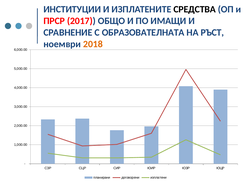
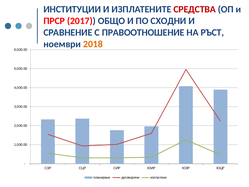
СРЕДСТВА colour: black -> red
ИМАЩИ: ИМАЩИ -> СХОДНИ
ОБРАЗОВАТЕЛНАТА: ОБРАЗОВАТЕЛНАТА -> ПРАВООТНОШЕНИЕ
